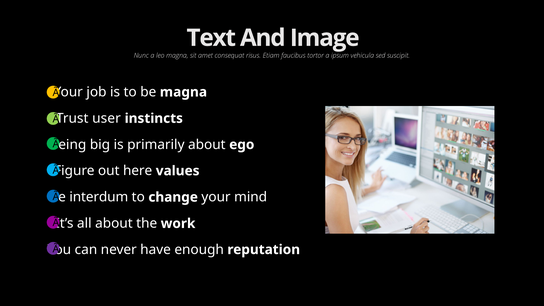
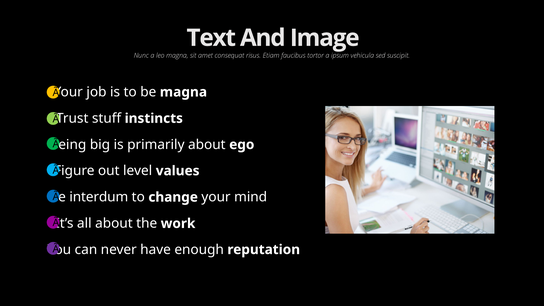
user: user -> stuff
here: here -> level
